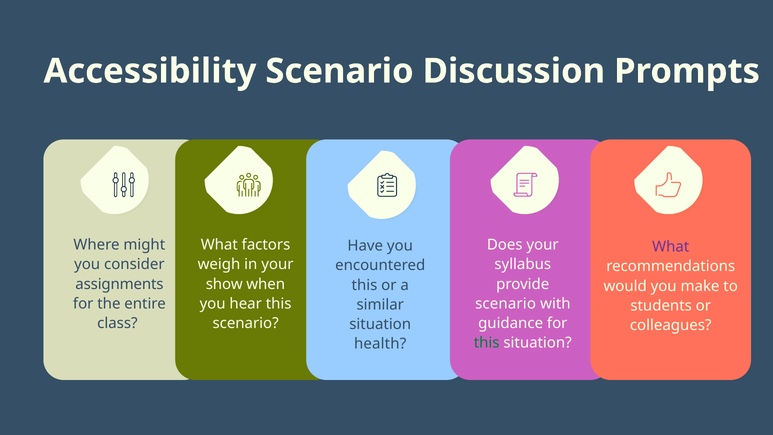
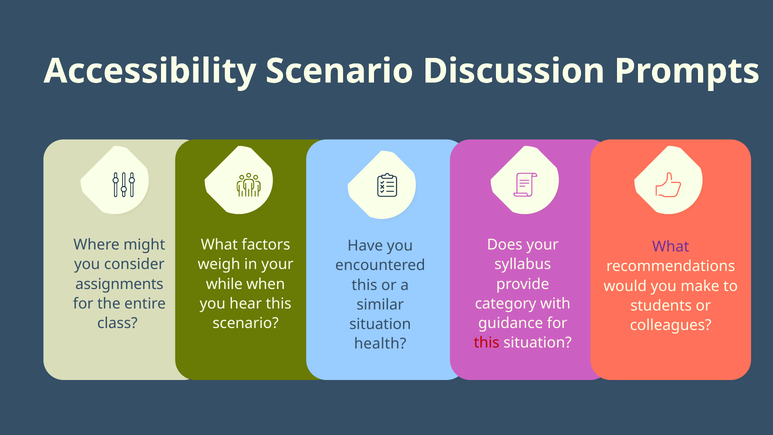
show: show -> while
scenario at (506, 303): scenario -> category
this at (487, 343) colour: green -> red
